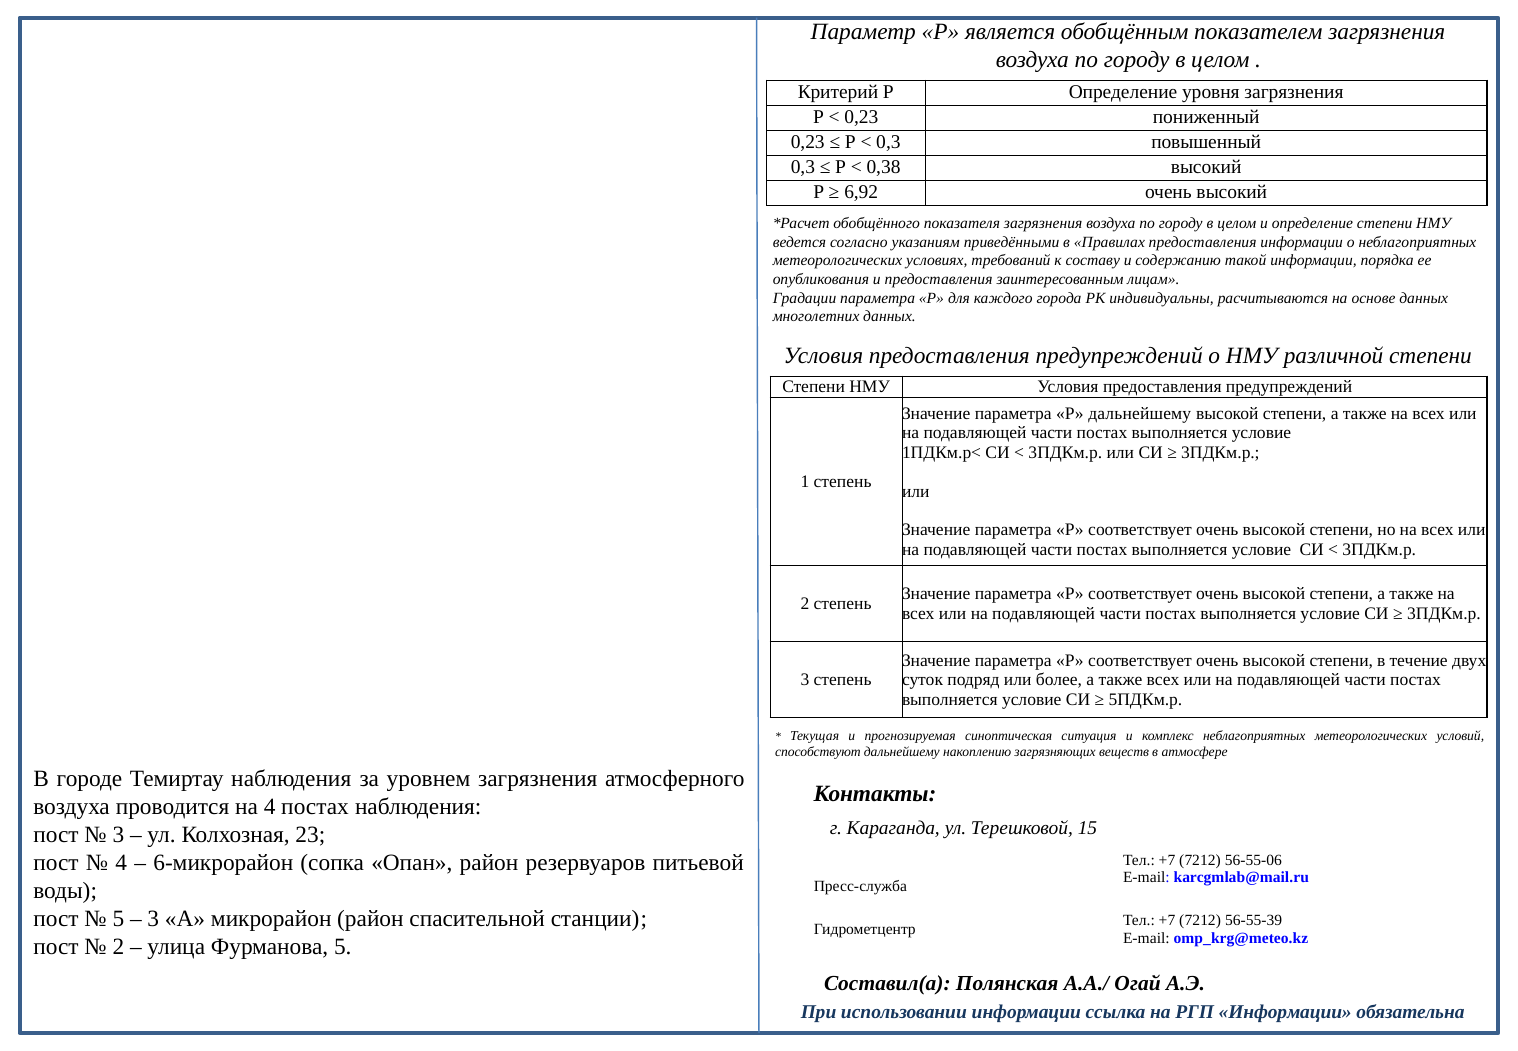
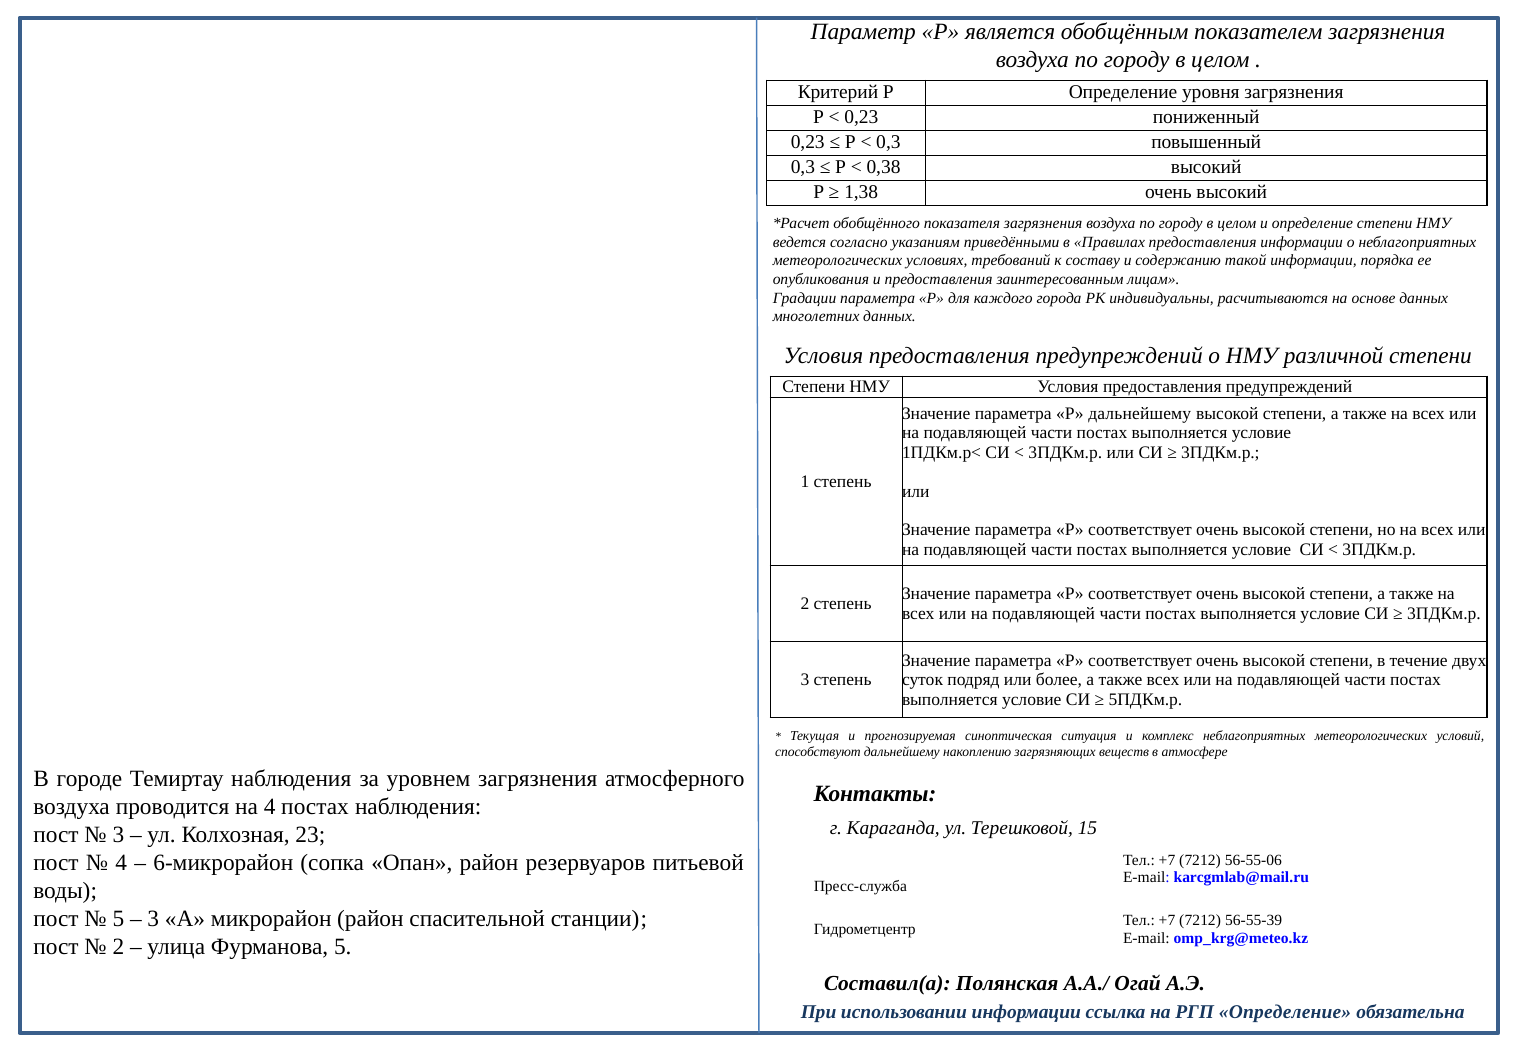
6,92: 6,92 -> 1,38
РГП Информации: Информации -> Определение
